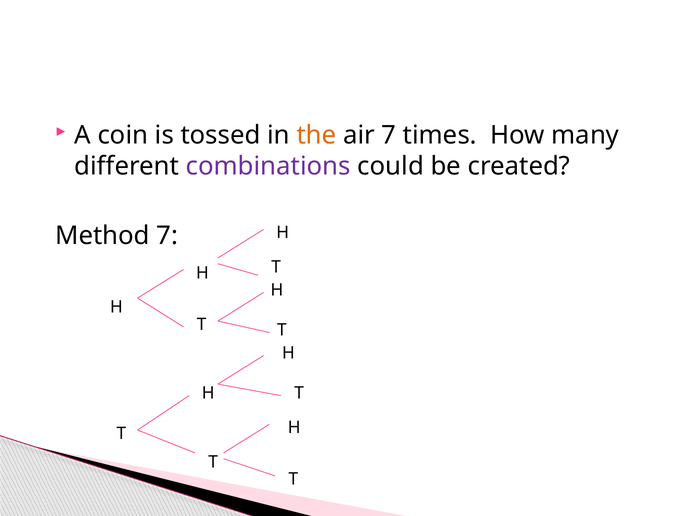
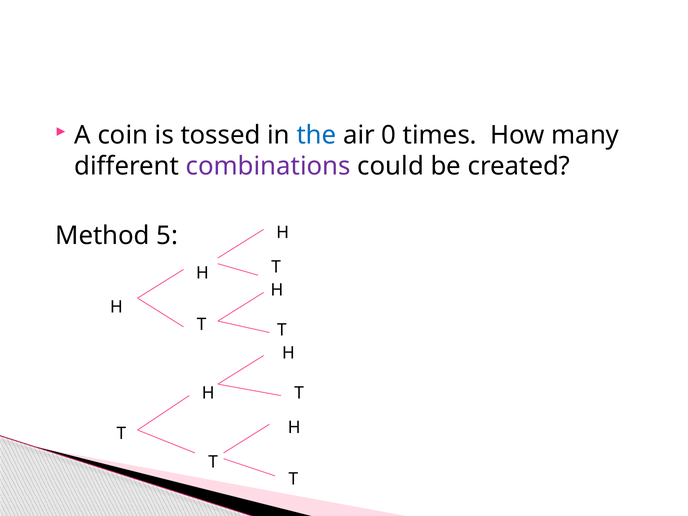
the colour: orange -> blue
air 7: 7 -> 0
Method 7: 7 -> 5
